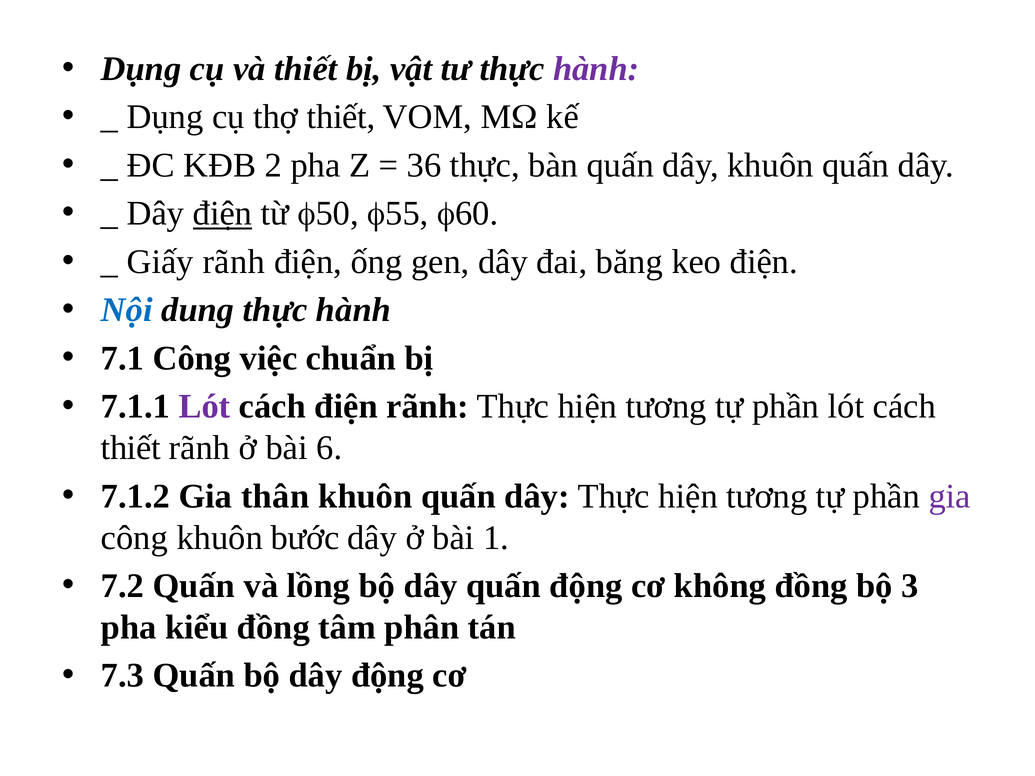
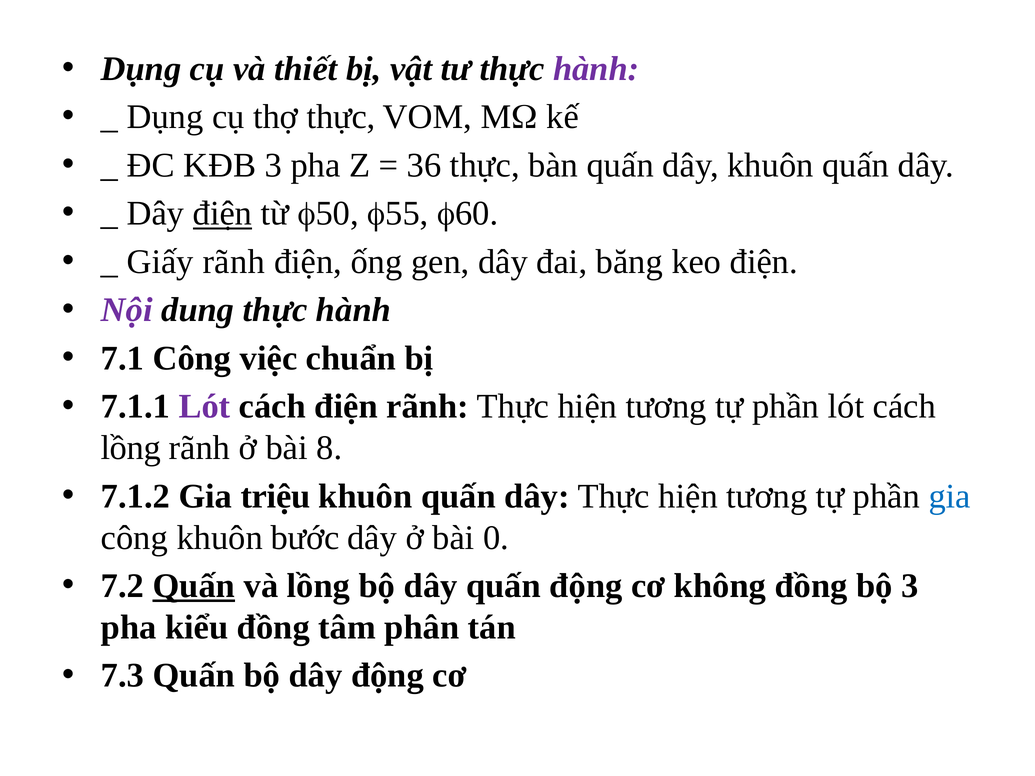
thợ thiết: thiết -> thực
KĐB 2: 2 -> 3
Nội colour: blue -> purple
thiết at (131, 448): thiết -> lồng
6: 6 -> 8
thân: thân -> triệu
gia at (950, 496) colour: purple -> blue
1: 1 -> 0
Quấn at (194, 586) underline: none -> present
